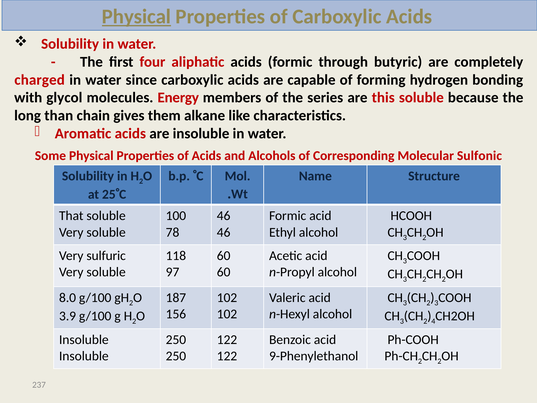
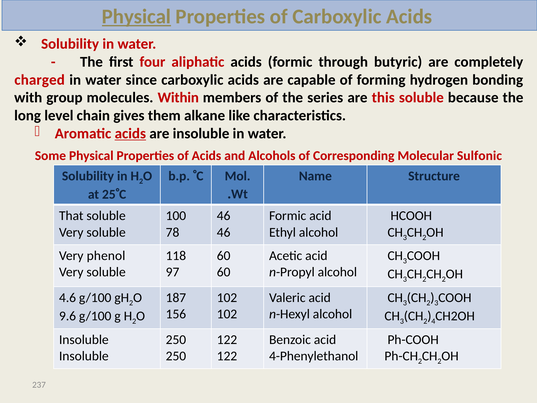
glycol: glycol -> group
Energy: Energy -> Within
than: than -> level
acids at (130, 133) underline: none -> present
sulfuric: sulfuric -> phenol
8.0: 8.0 -> 4.6
3.9: 3.9 -> 9.6
9-Phenylethanol: 9-Phenylethanol -> 4-Phenylethanol
